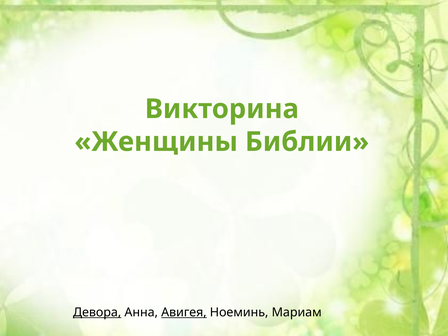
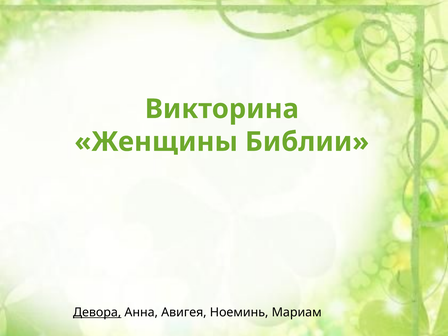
Авигея underline: present -> none
